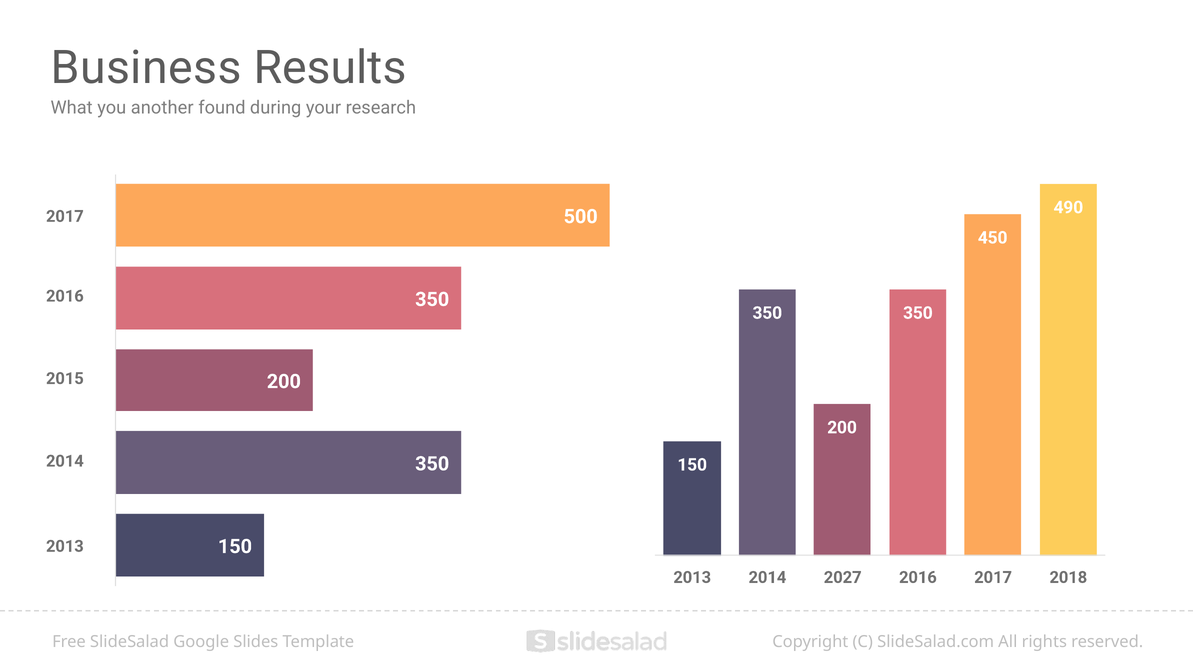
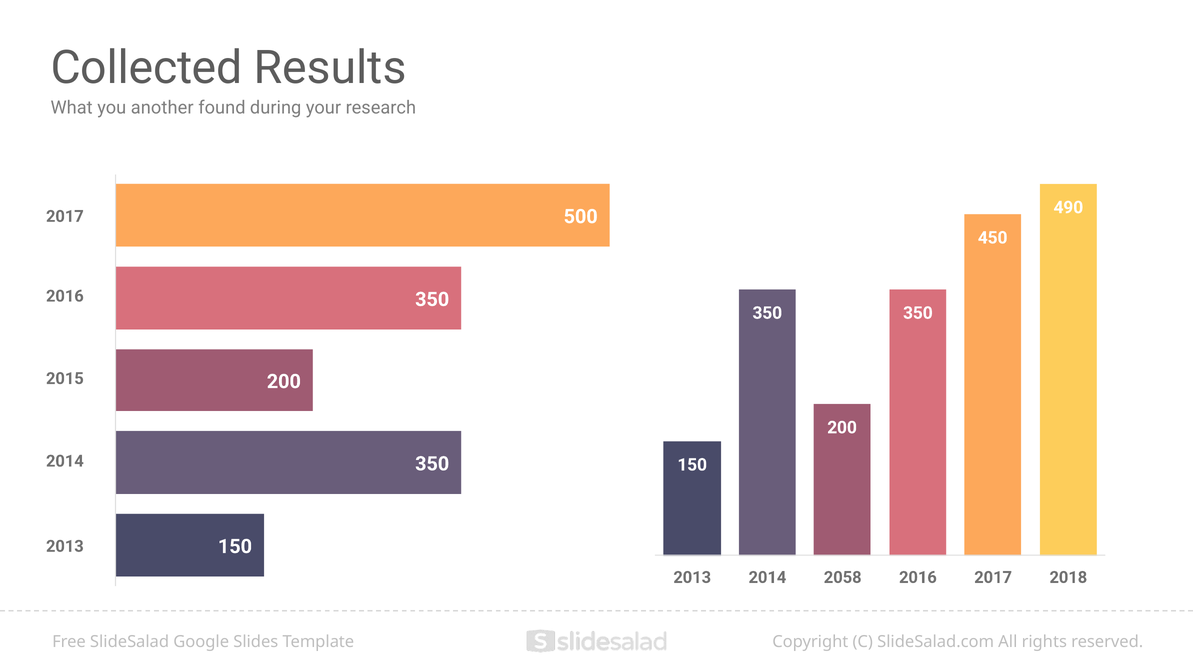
Business: Business -> Collected
2027: 2027 -> 2058
